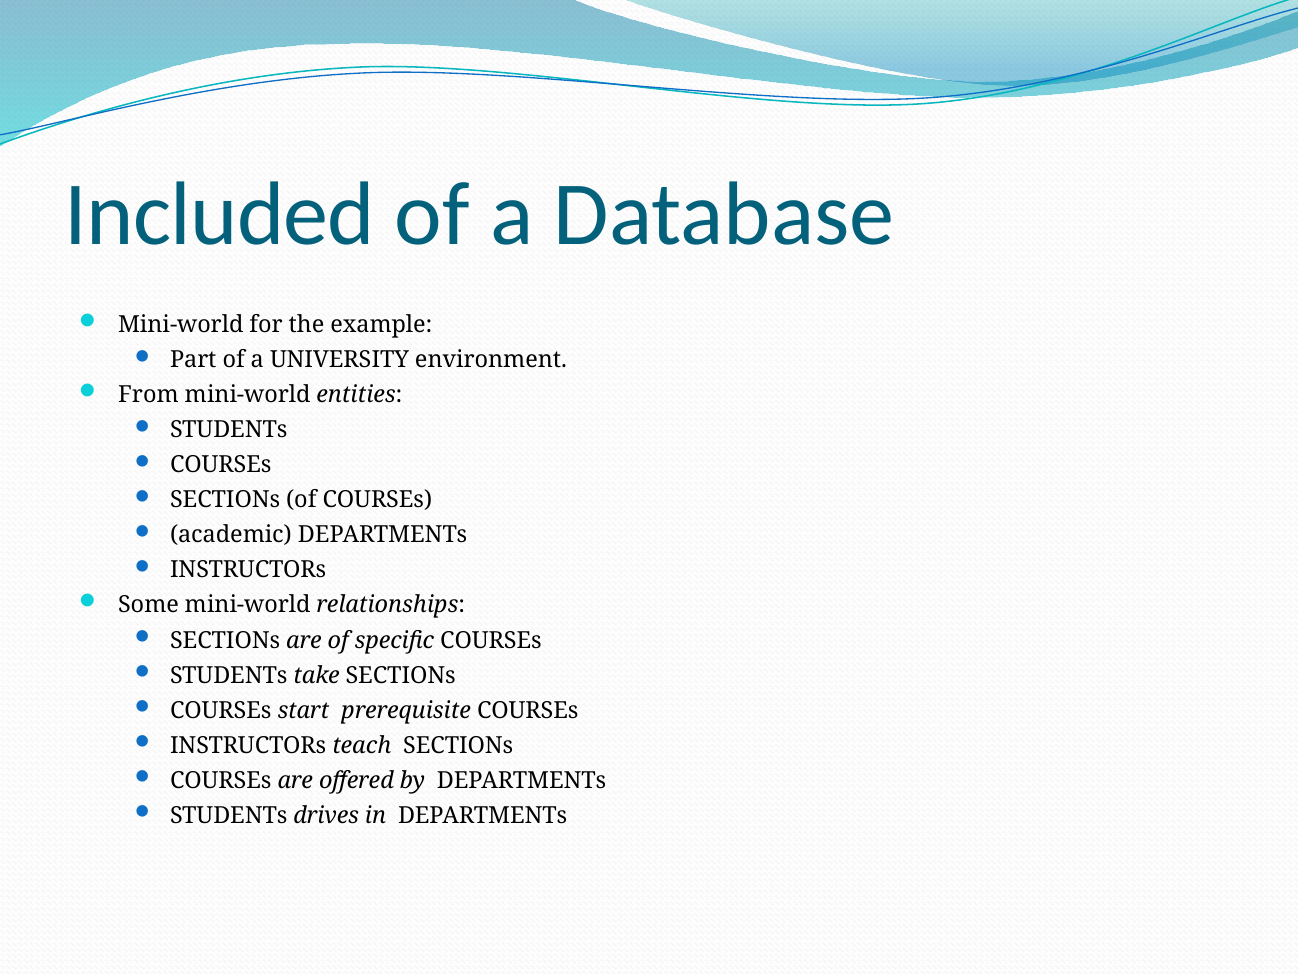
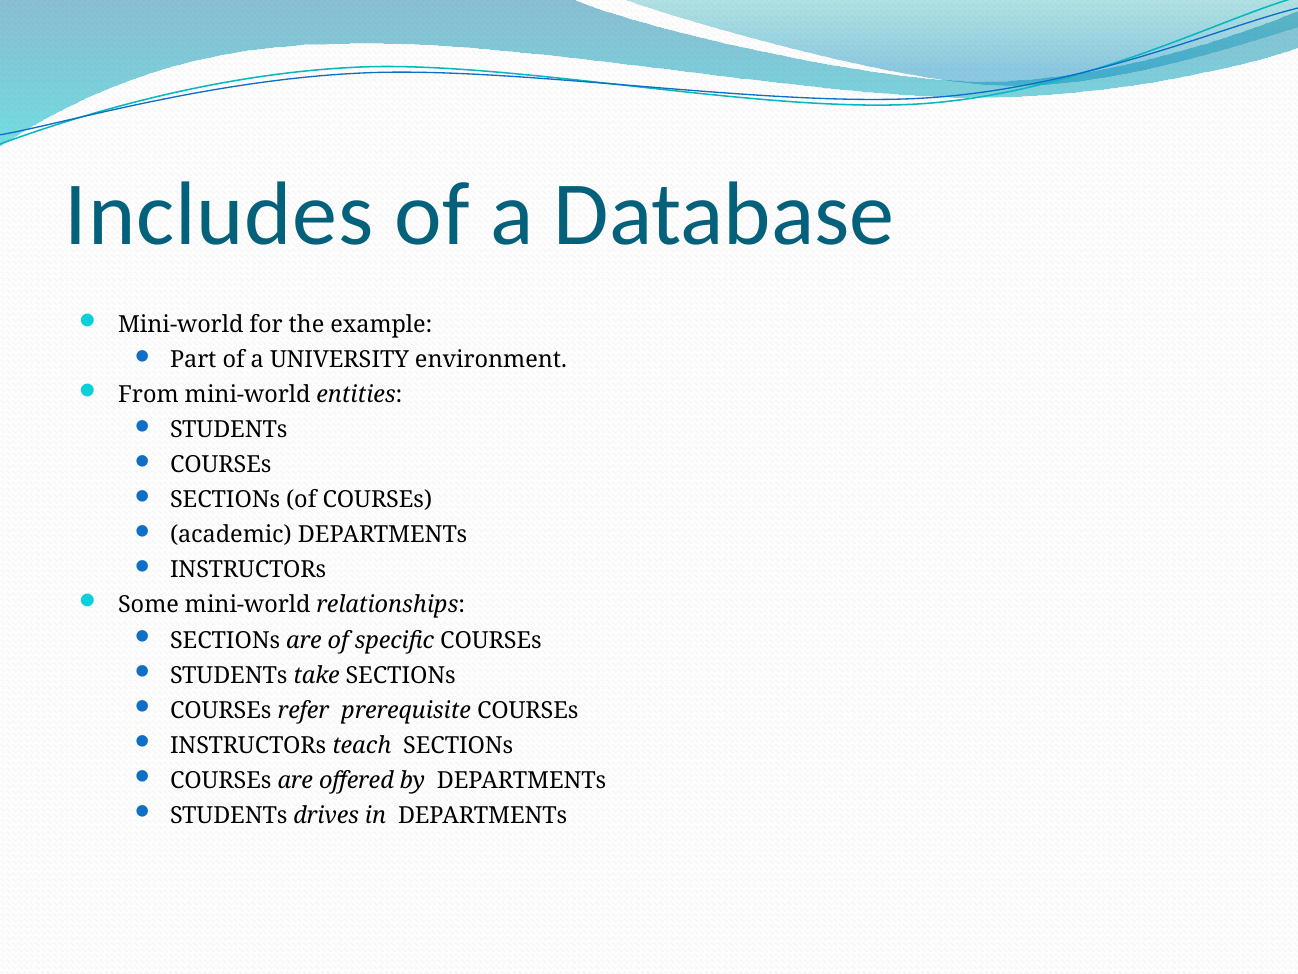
Included: Included -> Includes
start: start -> refer
